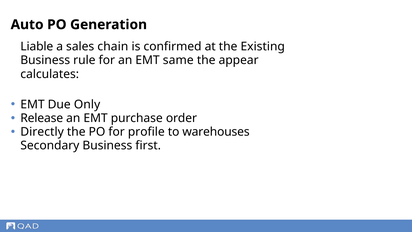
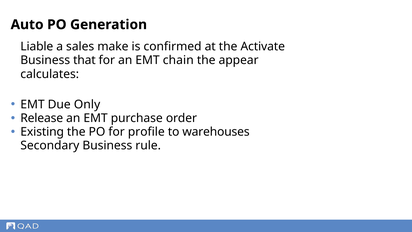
chain: chain -> make
Existing: Existing -> Activate
rule: rule -> that
same: same -> chain
Directly: Directly -> Existing
first: first -> rule
